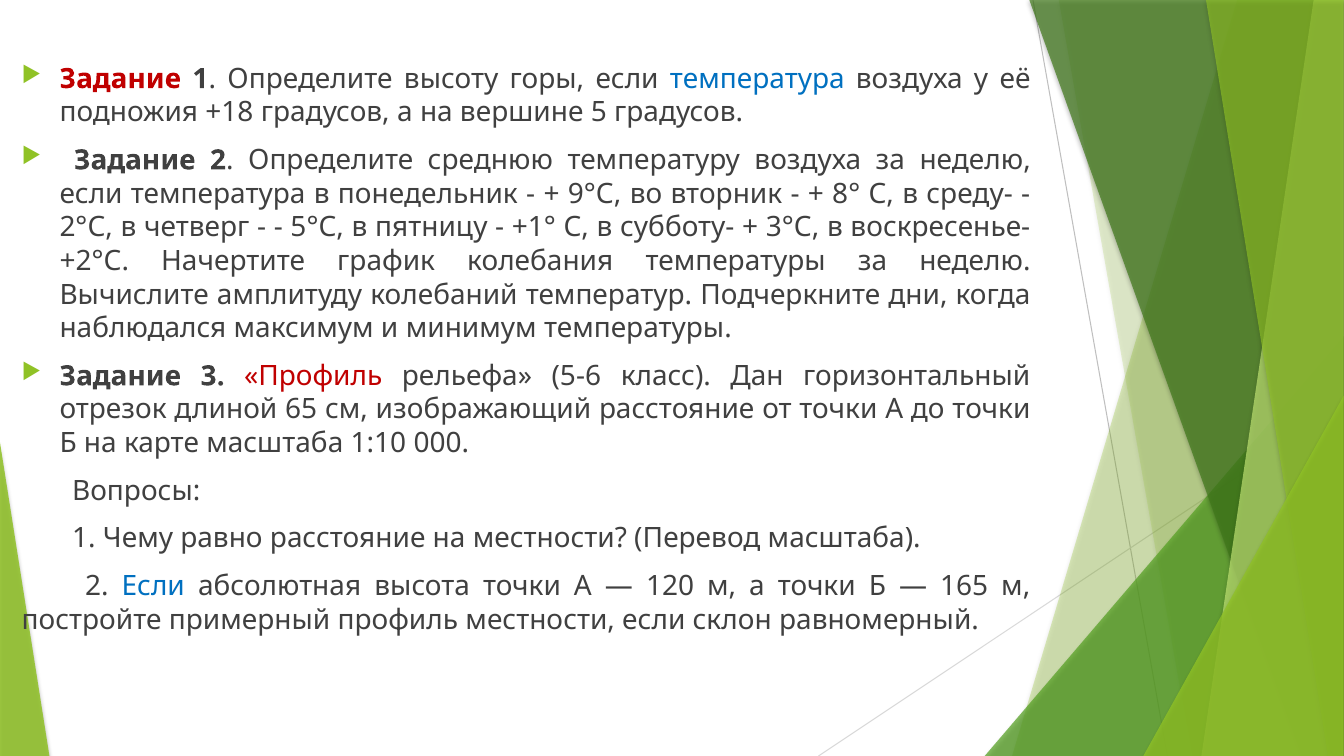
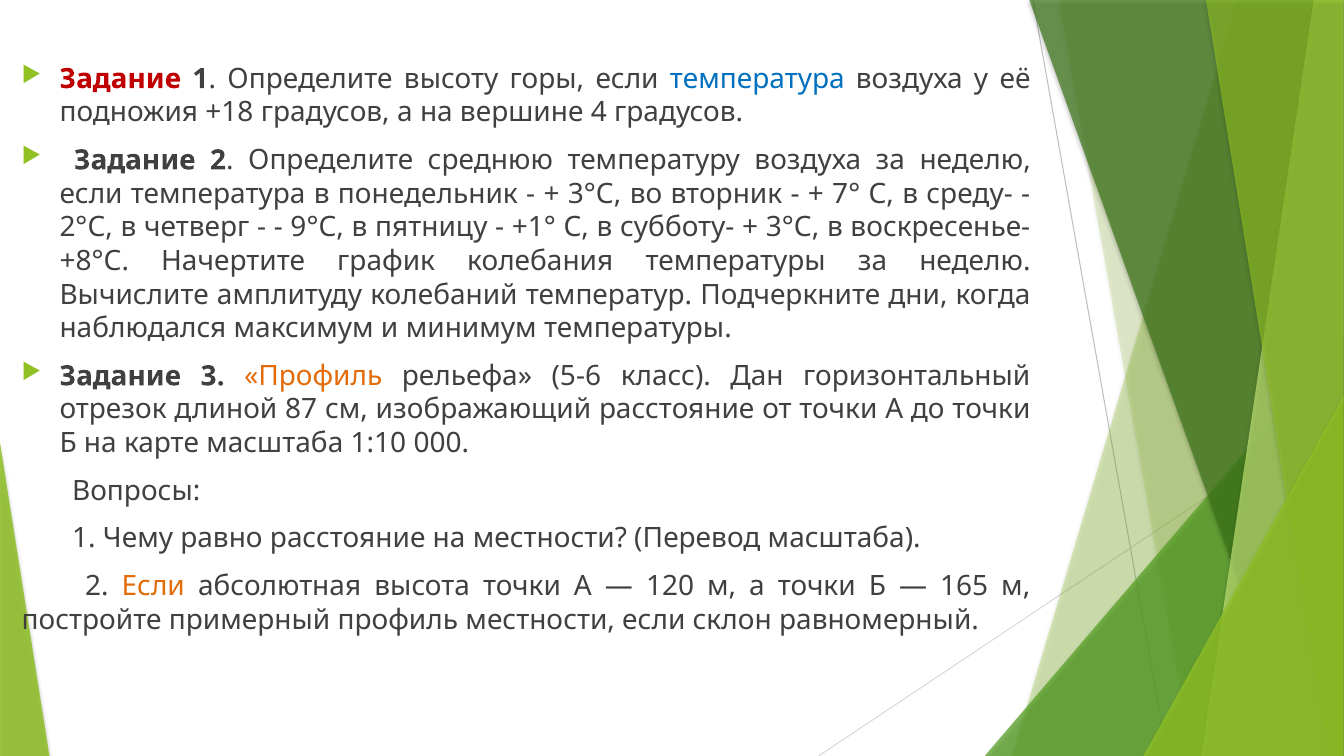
5: 5 -> 4
9°С at (595, 194): 9°С -> 3°С
8°: 8° -> 7°
5°С: 5°С -> 9°С
+2°С: +2°С -> +8°С
Профиль at (313, 376) colour: red -> orange
65: 65 -> 87
Если at (153, 586) colour: blue -> orange
